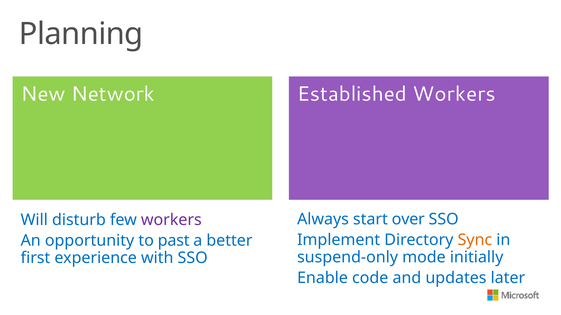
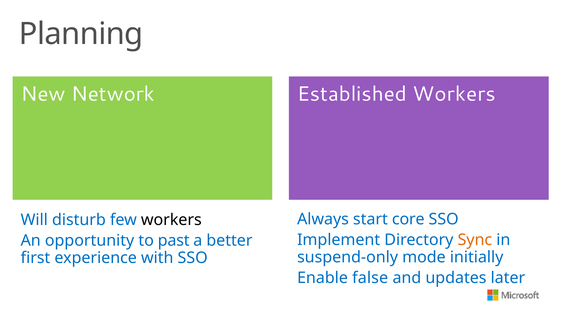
over: over -> core
workers at (171, 220) colour: purple -> black
code: code -> false
